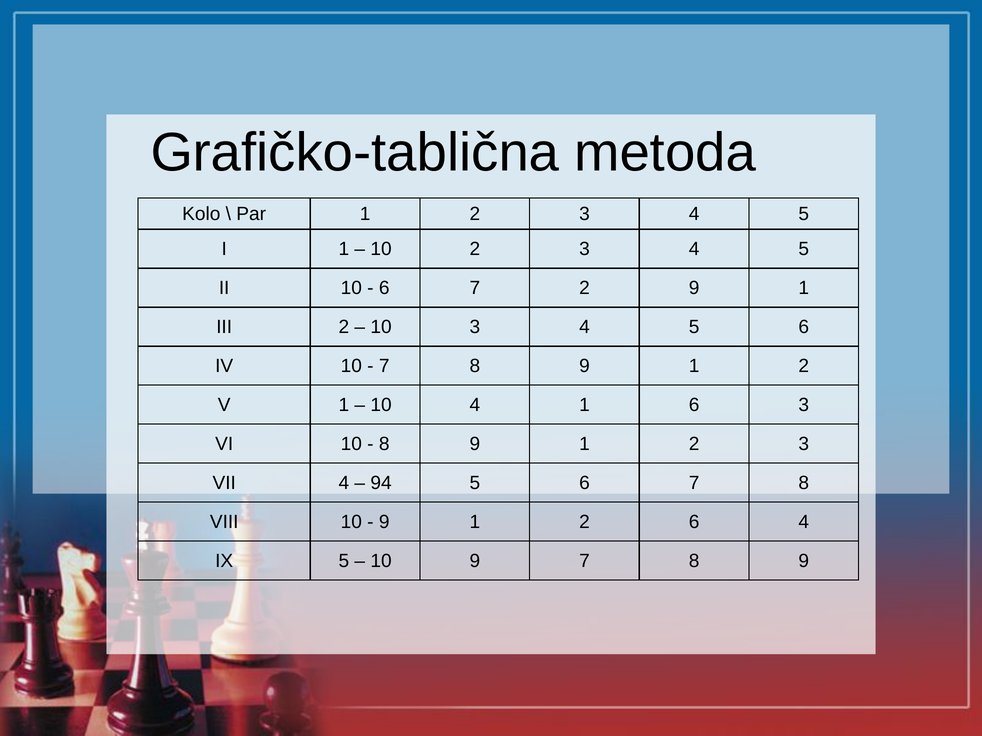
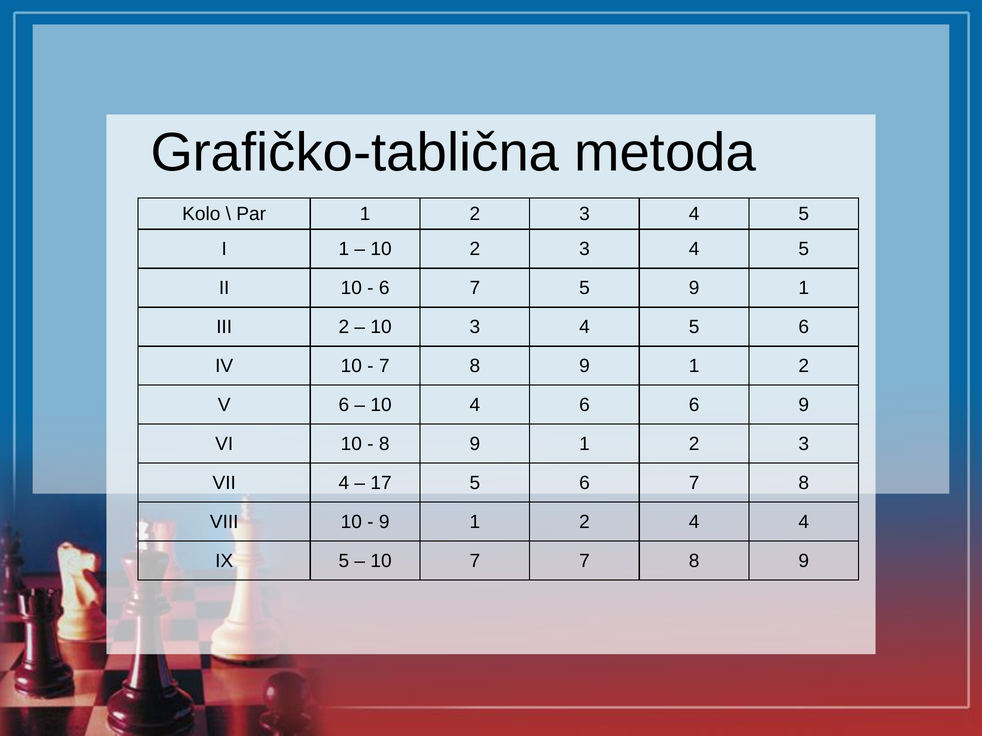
7 2: 2 -> 5
V 1: 1 -> 6
4 1: 1 -> 6
6 3: 3 -> 9
94: 94 -> 17
2 6: 6 -> 4
10 9: 9 -> 7
